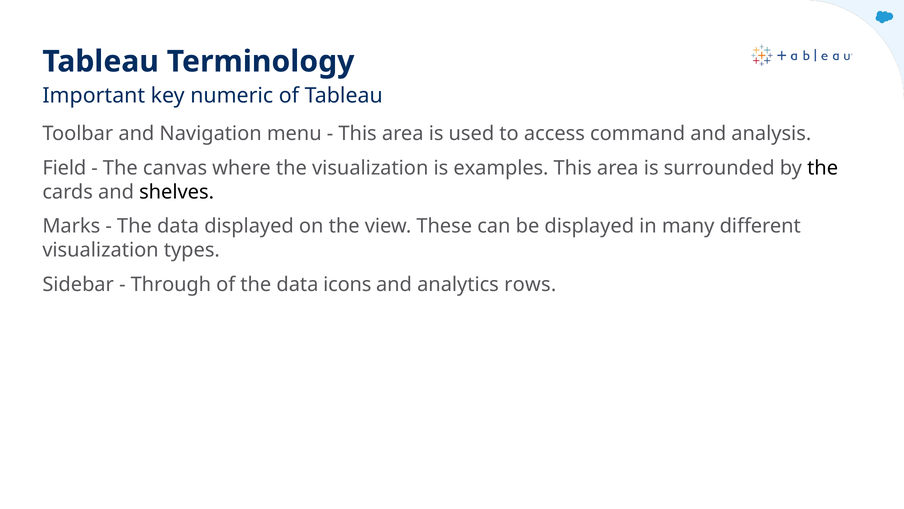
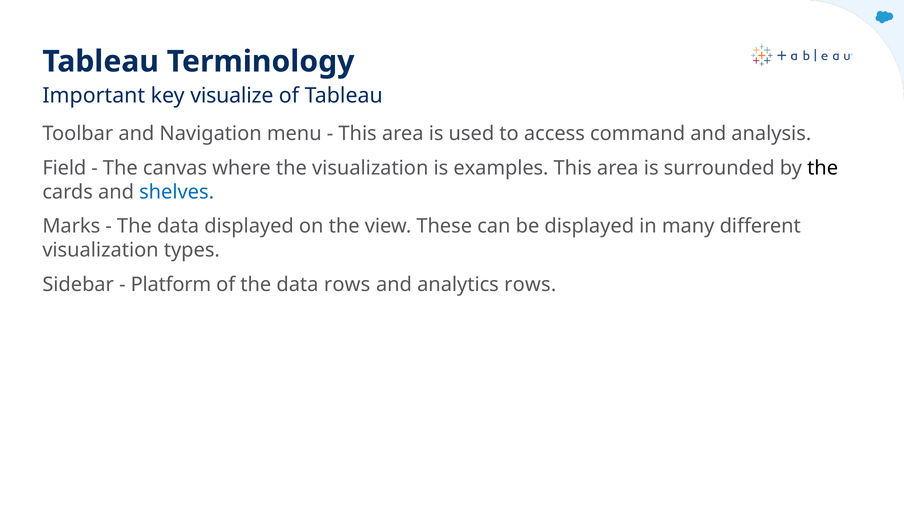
numeric: numeric -> visualize
shelves colour: black -> blue
Through: Through -> Platform
data icons: icons -> rows
